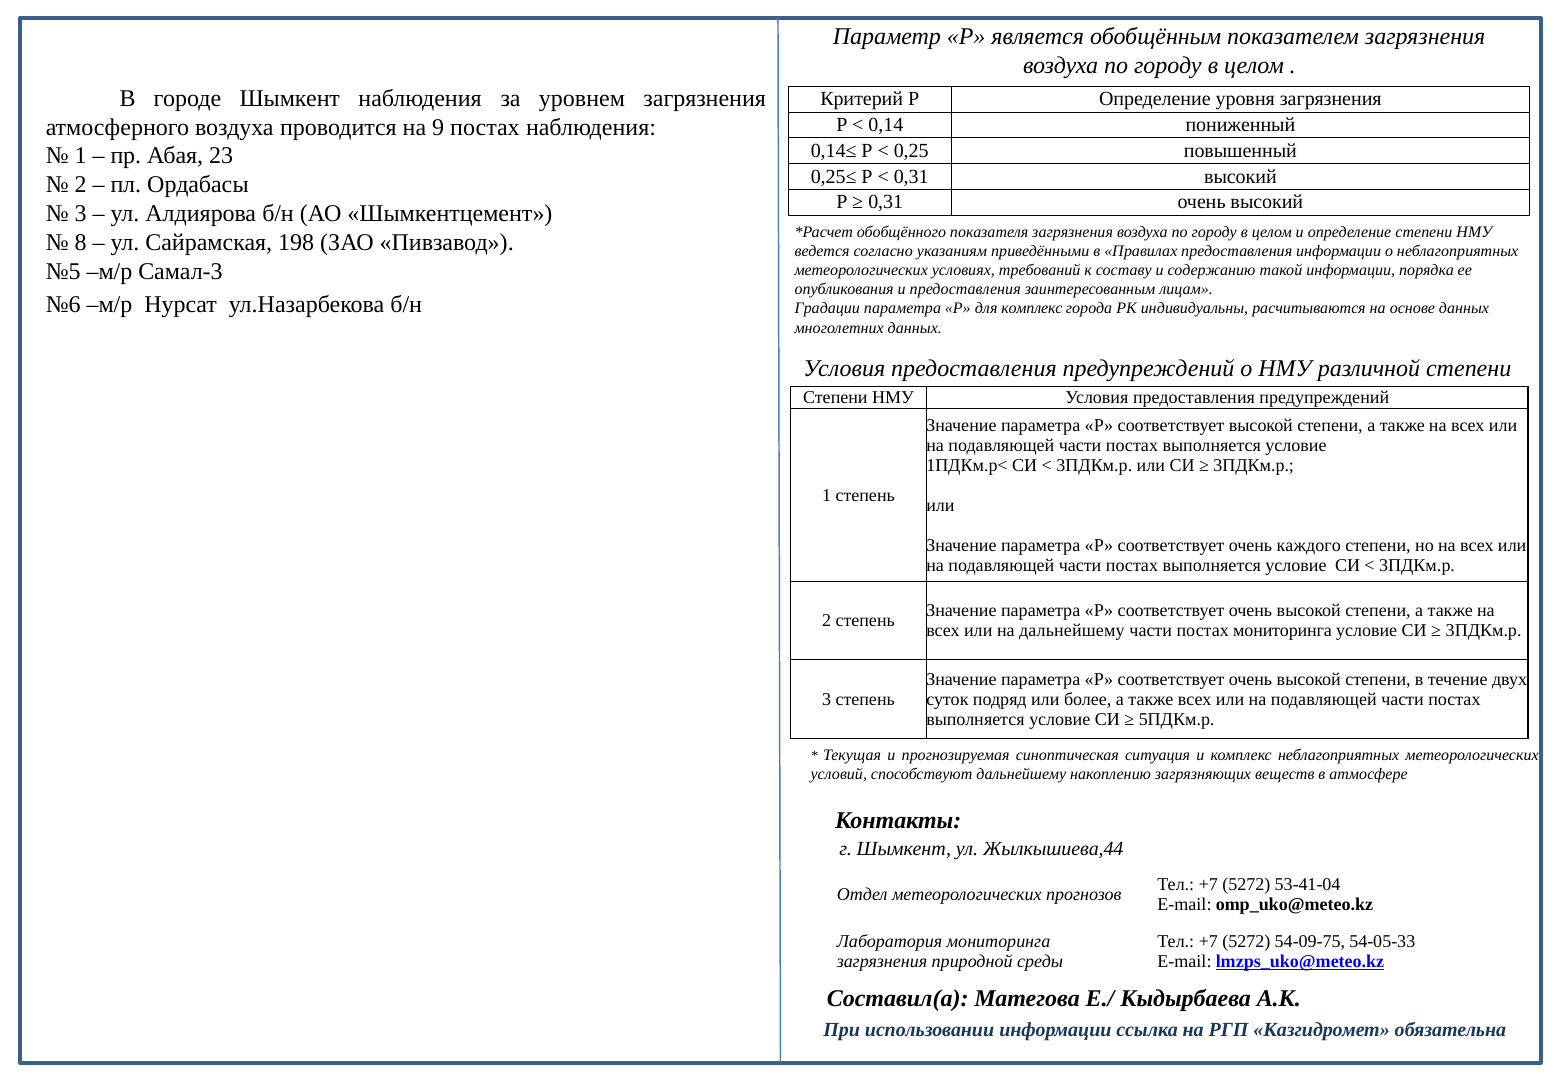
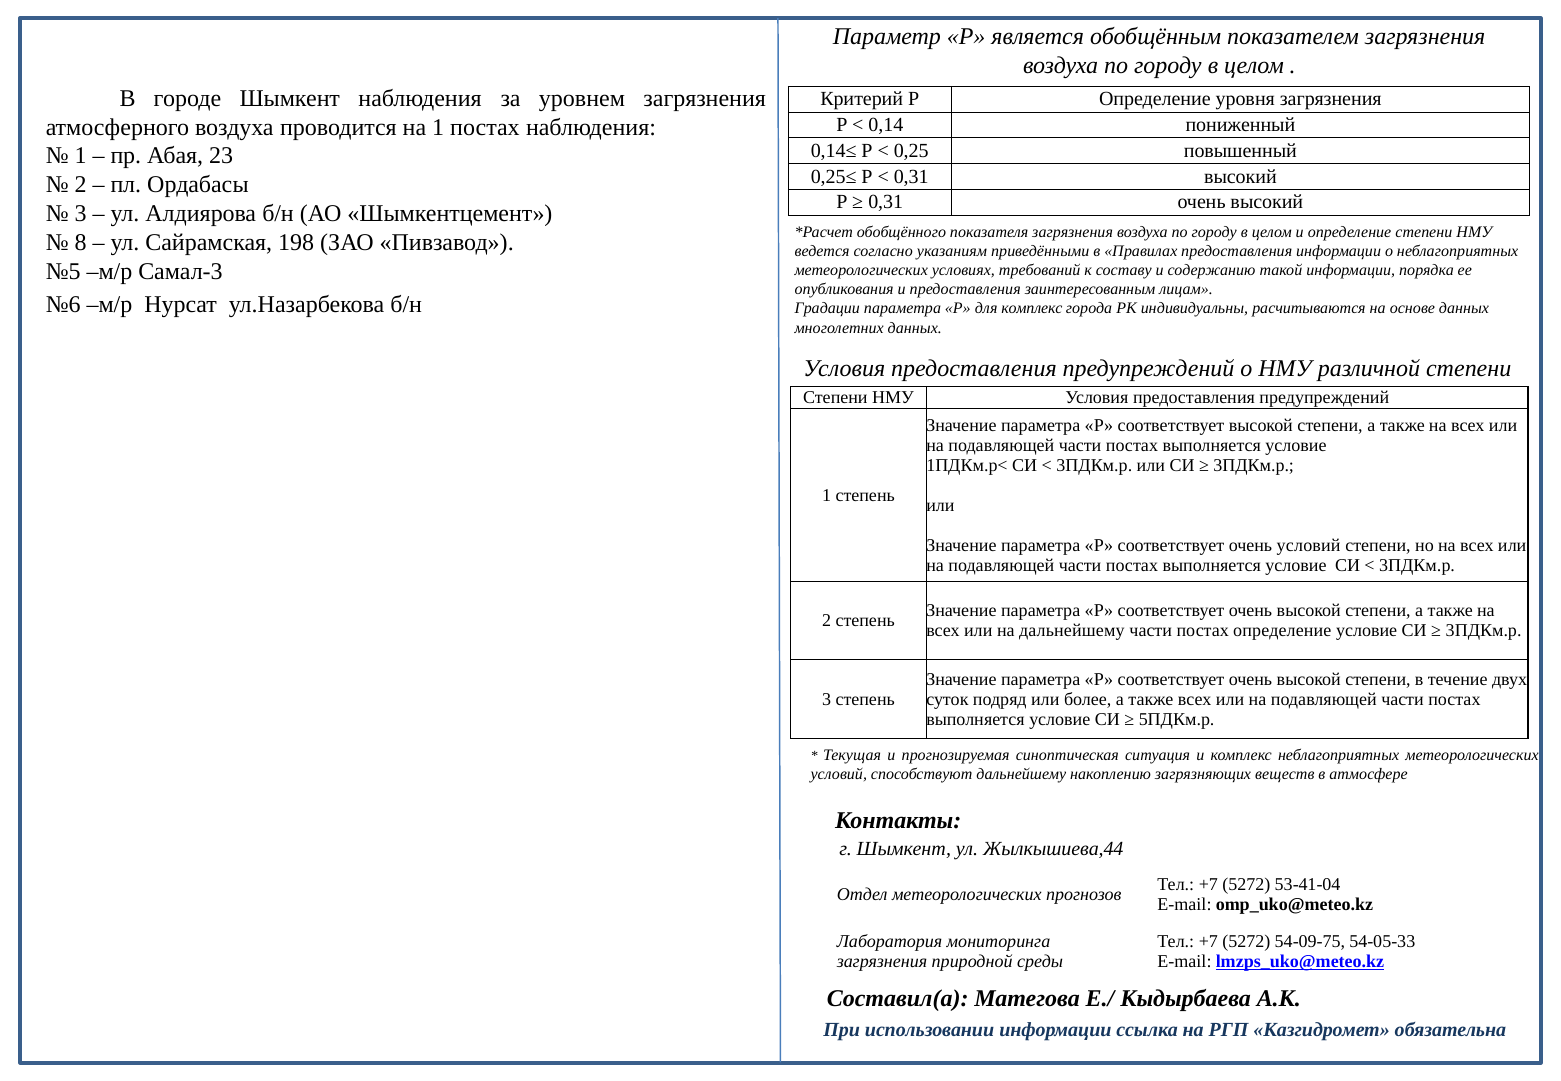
на 9: 9 -> 1
очень каждого: каждого -> условий
постах мониторинга: мониторинга -> определение
